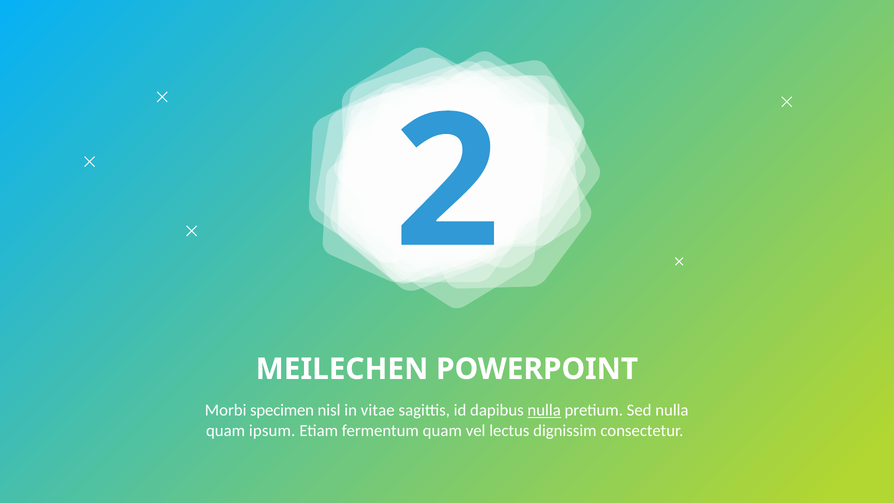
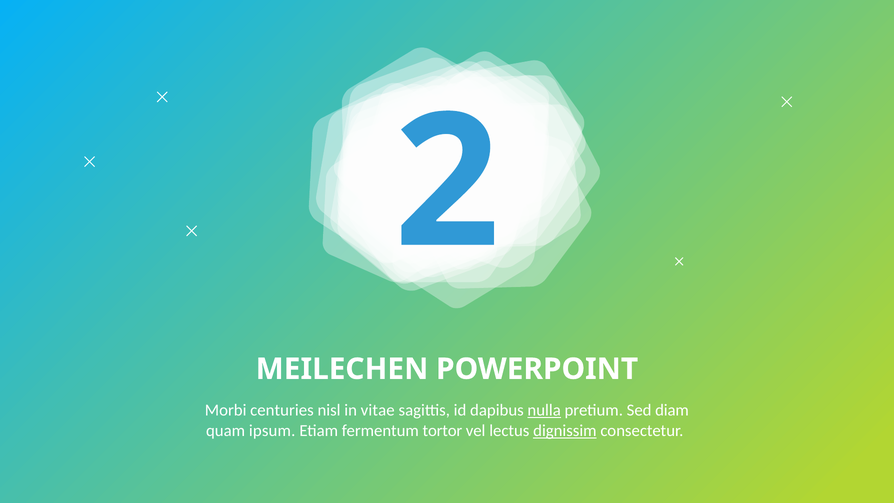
specimen: specimen -> centuries
Sed nulla: nulla -> diam
fermentum quam: quam -> tortor
dignissim underline: none -> present
